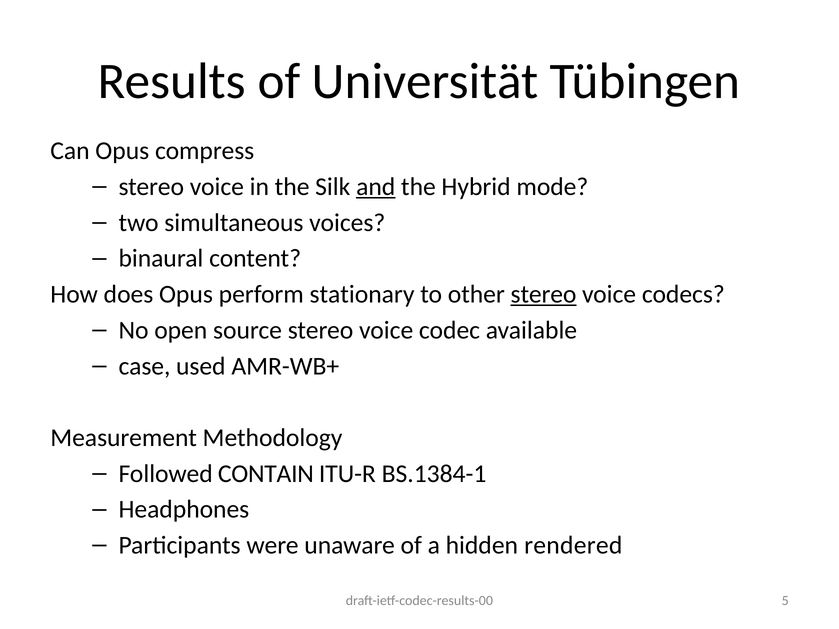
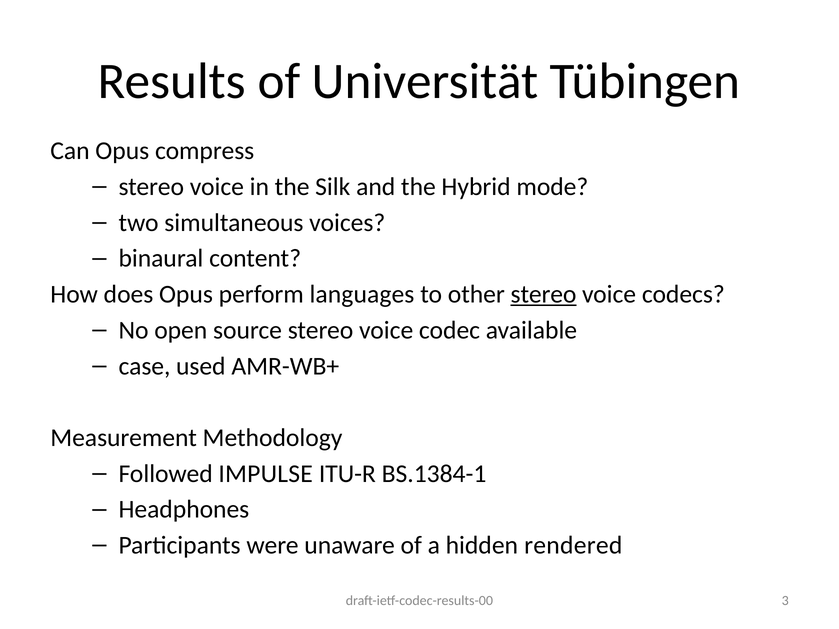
and underline: present -> none
stationary: stationary -> languages
CONTAIN: CONTAIN -> IMPULSE
5: 5 -> 3
